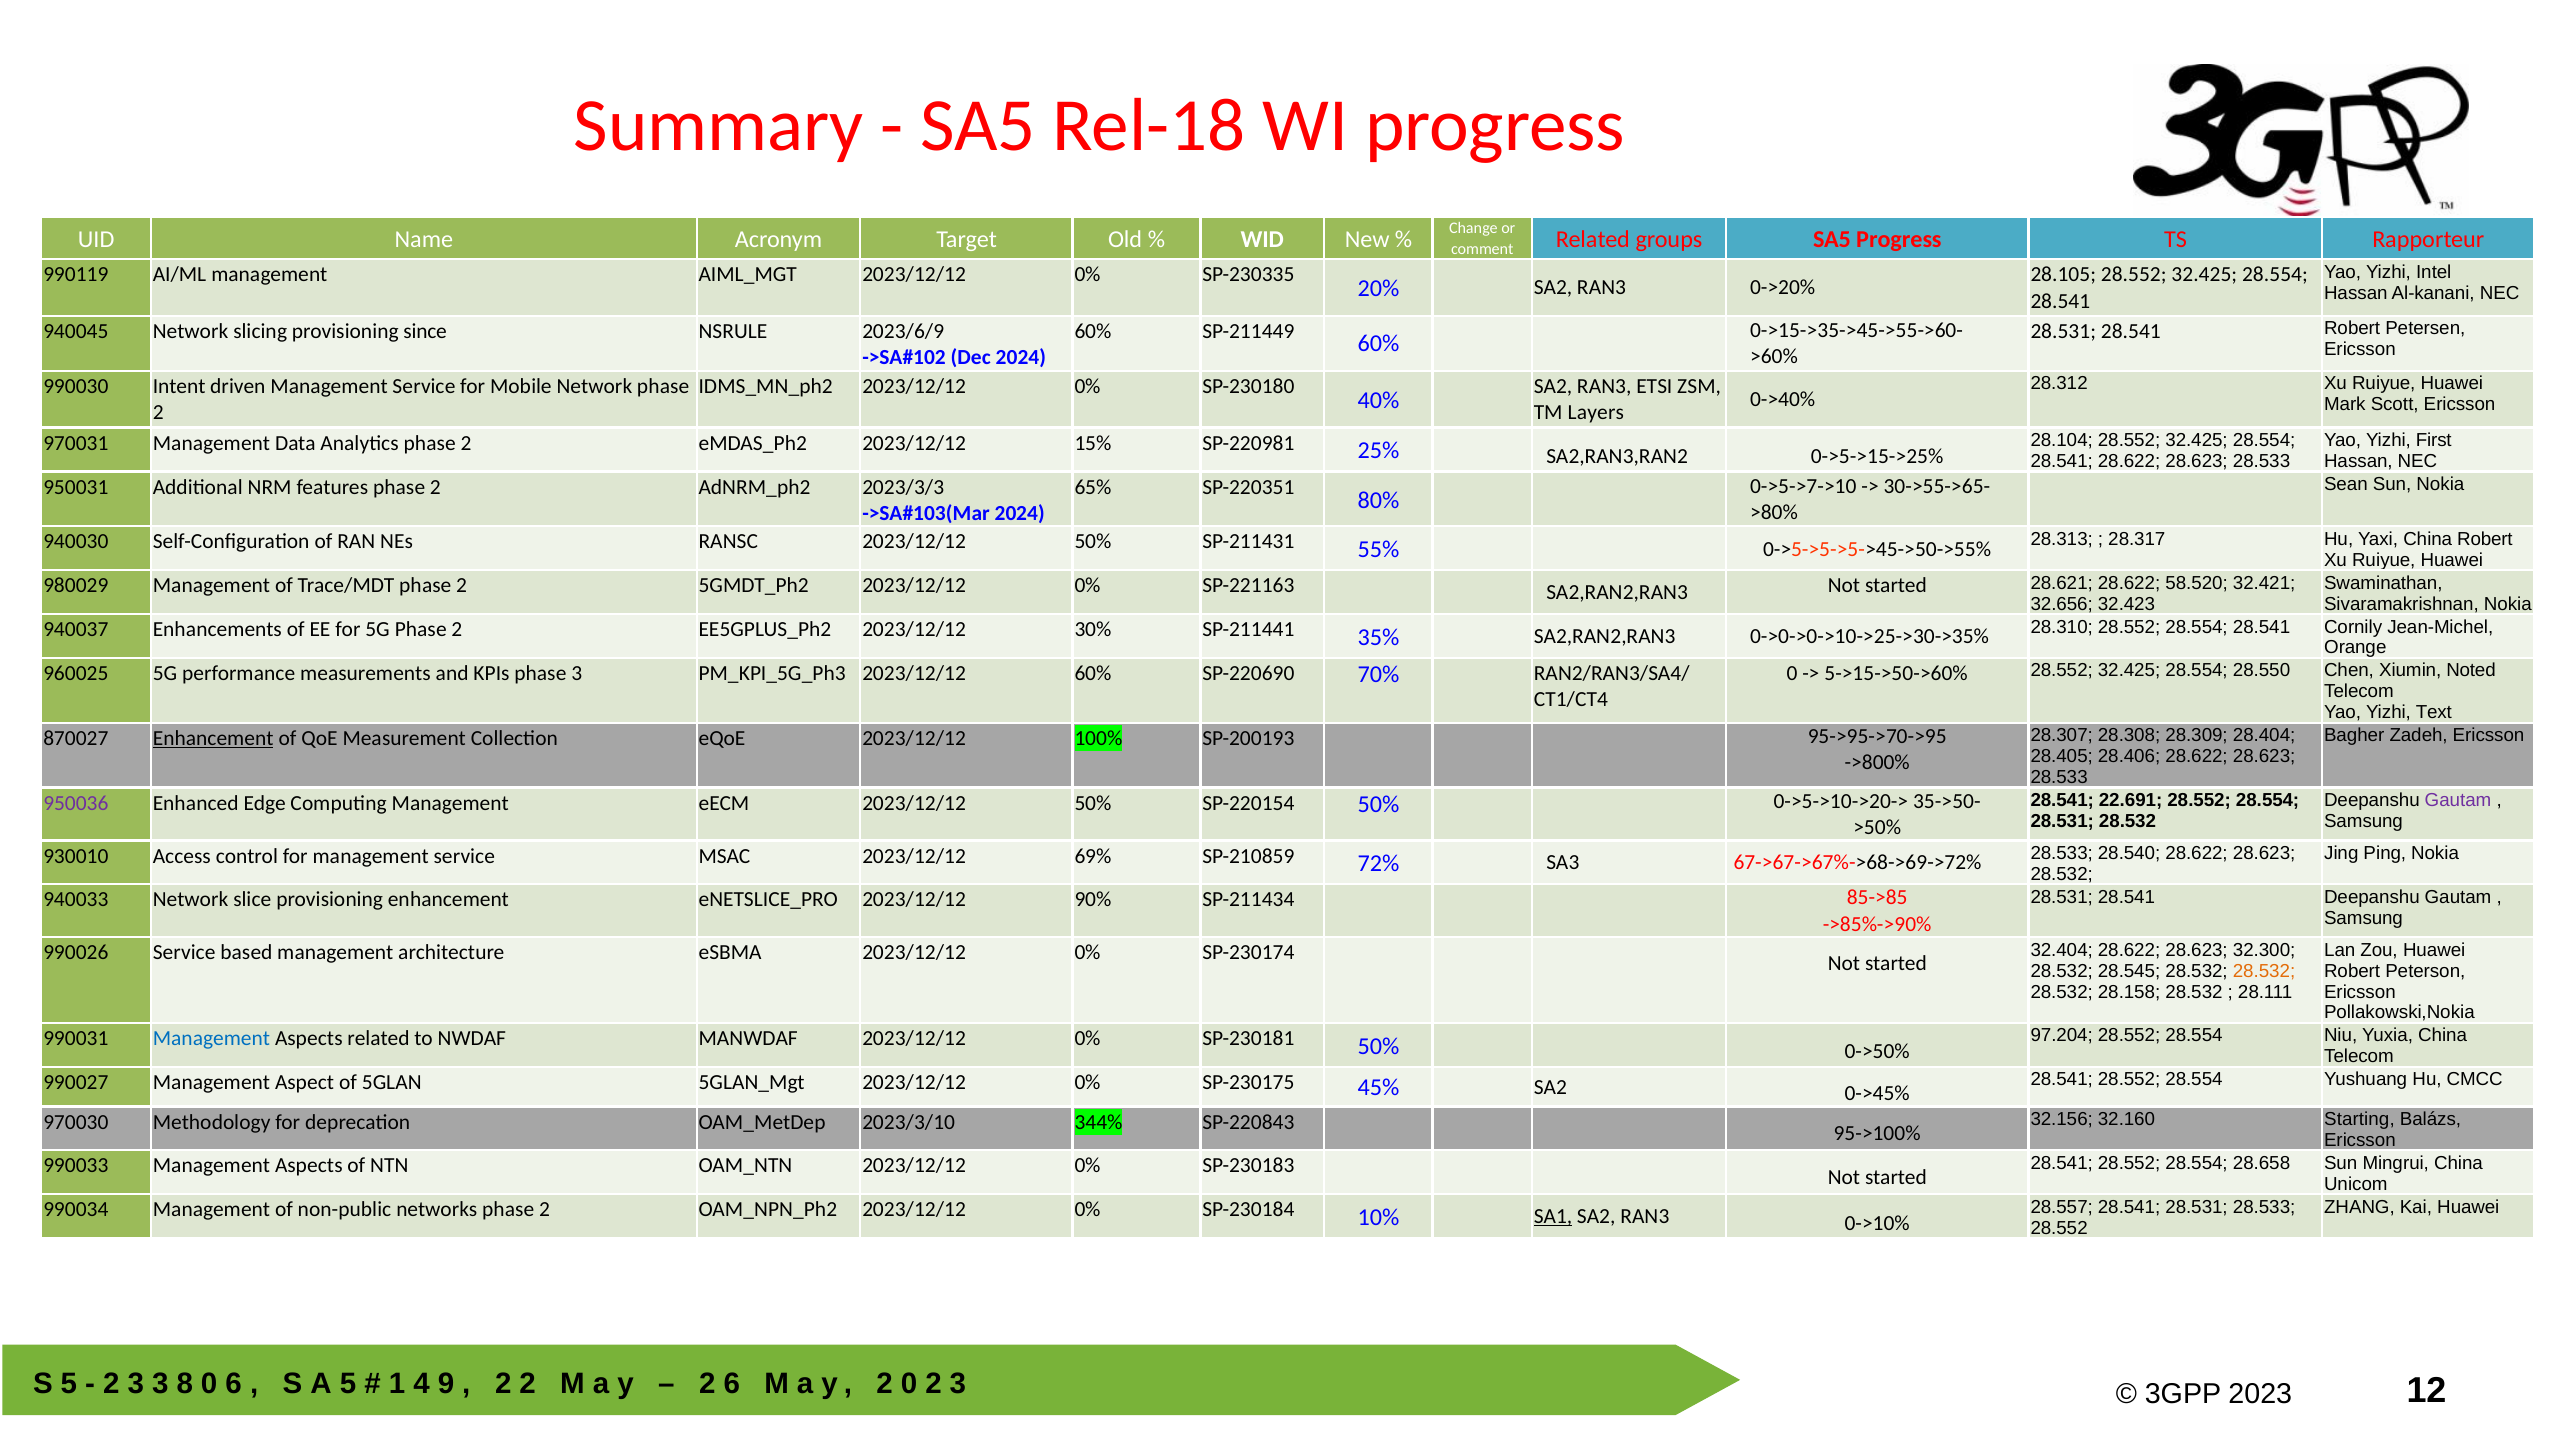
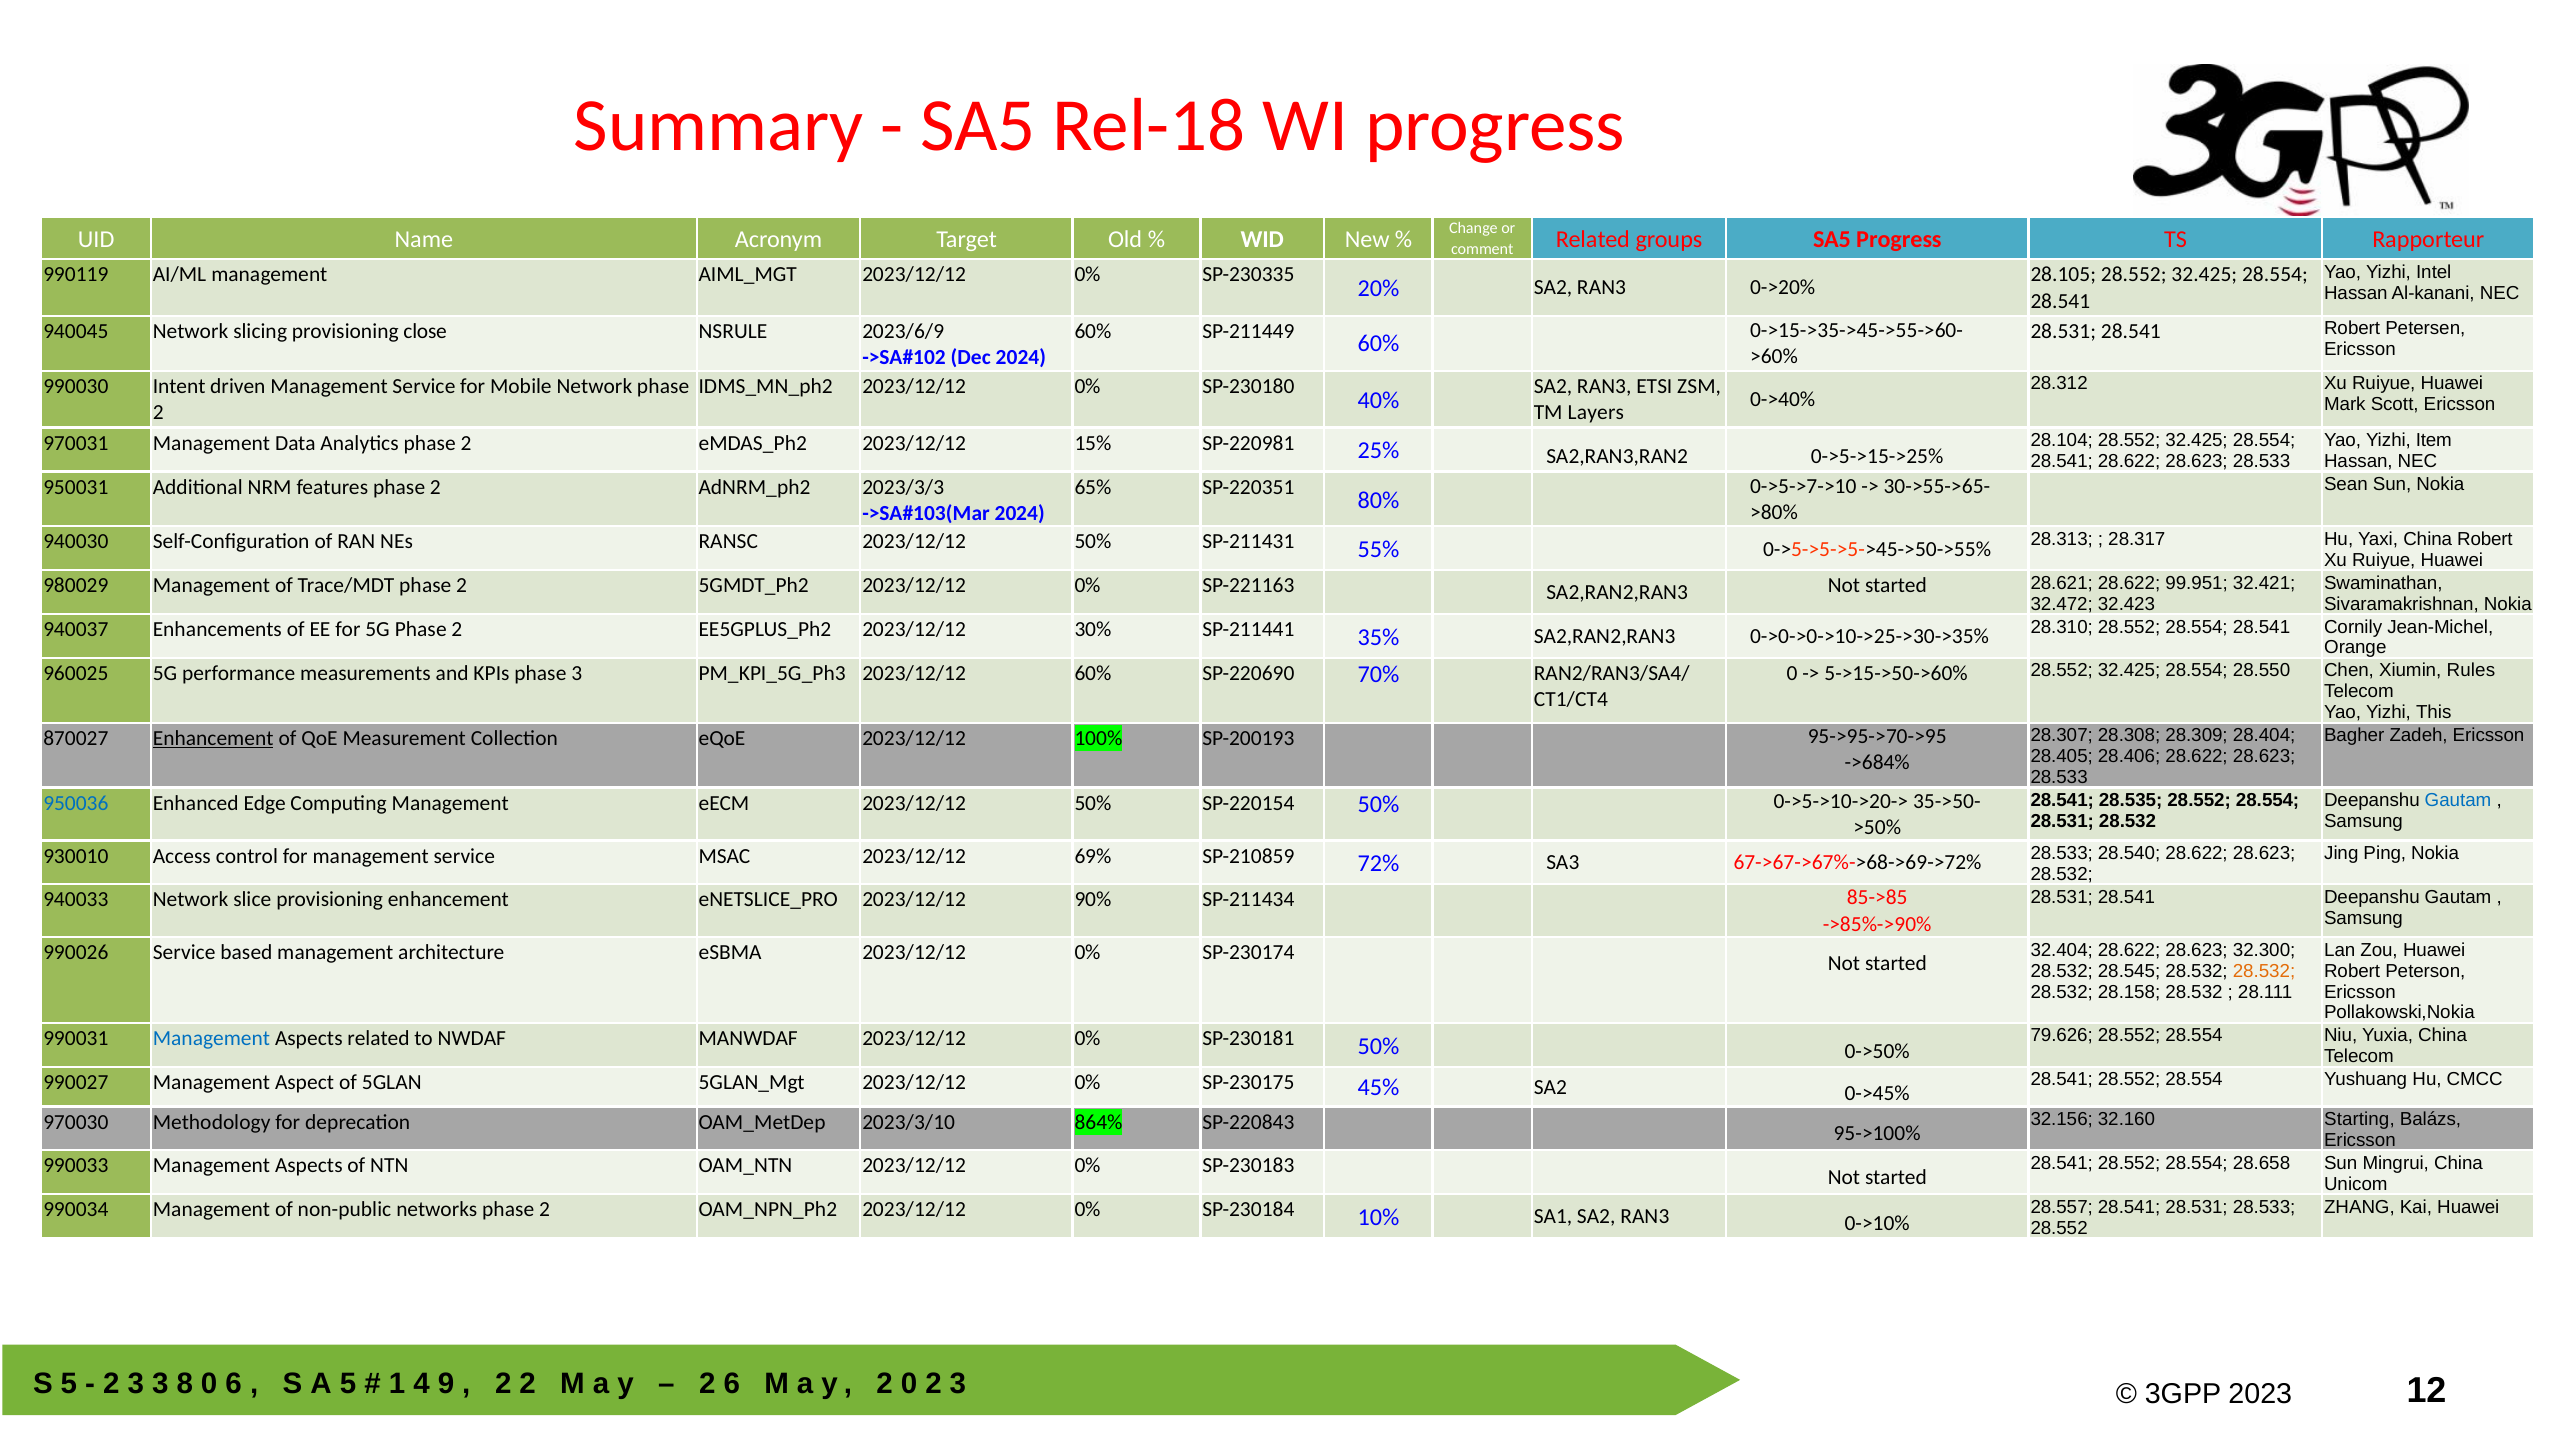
since: since -> close
First: First -> Item
58.520: 58.520 -> 99.951
32.656: 32.656 -> 32.472
Noted: Noted -> Rules
Text: Text -> This
->800%: ->800% -> ->684%
22.691: 22.691 -> 28.535
Gautam at (2458, 800) colour: purple -> blue
950036 colour: purple -> blue
97.204: 97.204 -> 79.626
344%: 344% -> 864%
SA1 underline: present -> none
